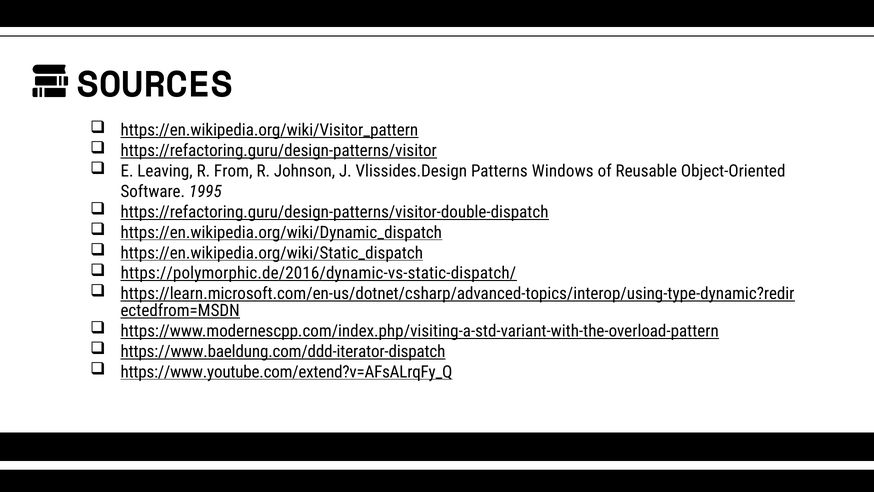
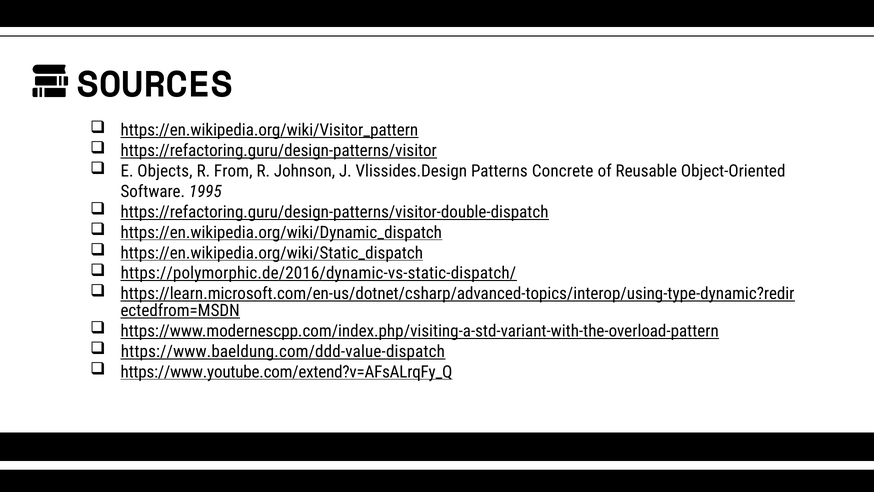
Leaving: Leaving -> Objects
Windows: Windows -> Concrete
https://www.baeldung.com/ddd-iterator-dispatch: https://www.baeldung.com/ddd-iterator-dispatch -> https://www.baeldung.com/ddd-value-dispatch
